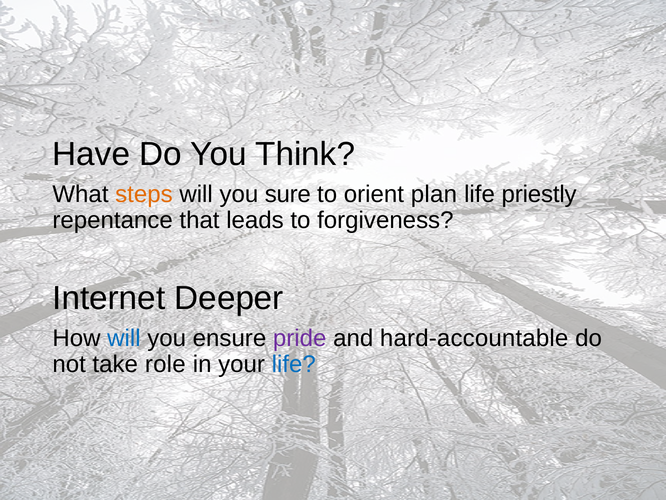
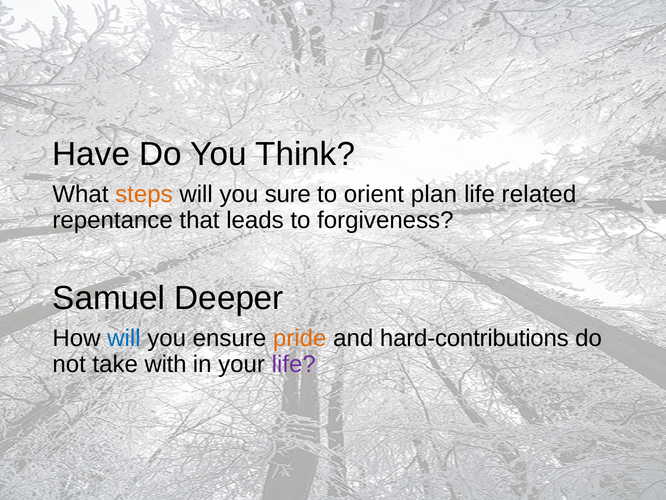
priestly: priestly -> related
Internet: Internet -> Samuel
pride colour: purple -> orange
hard-accountable: hard-accountable -> hard-contributions
role: role -> with
life at (294, 364) colour: blue -> purple
